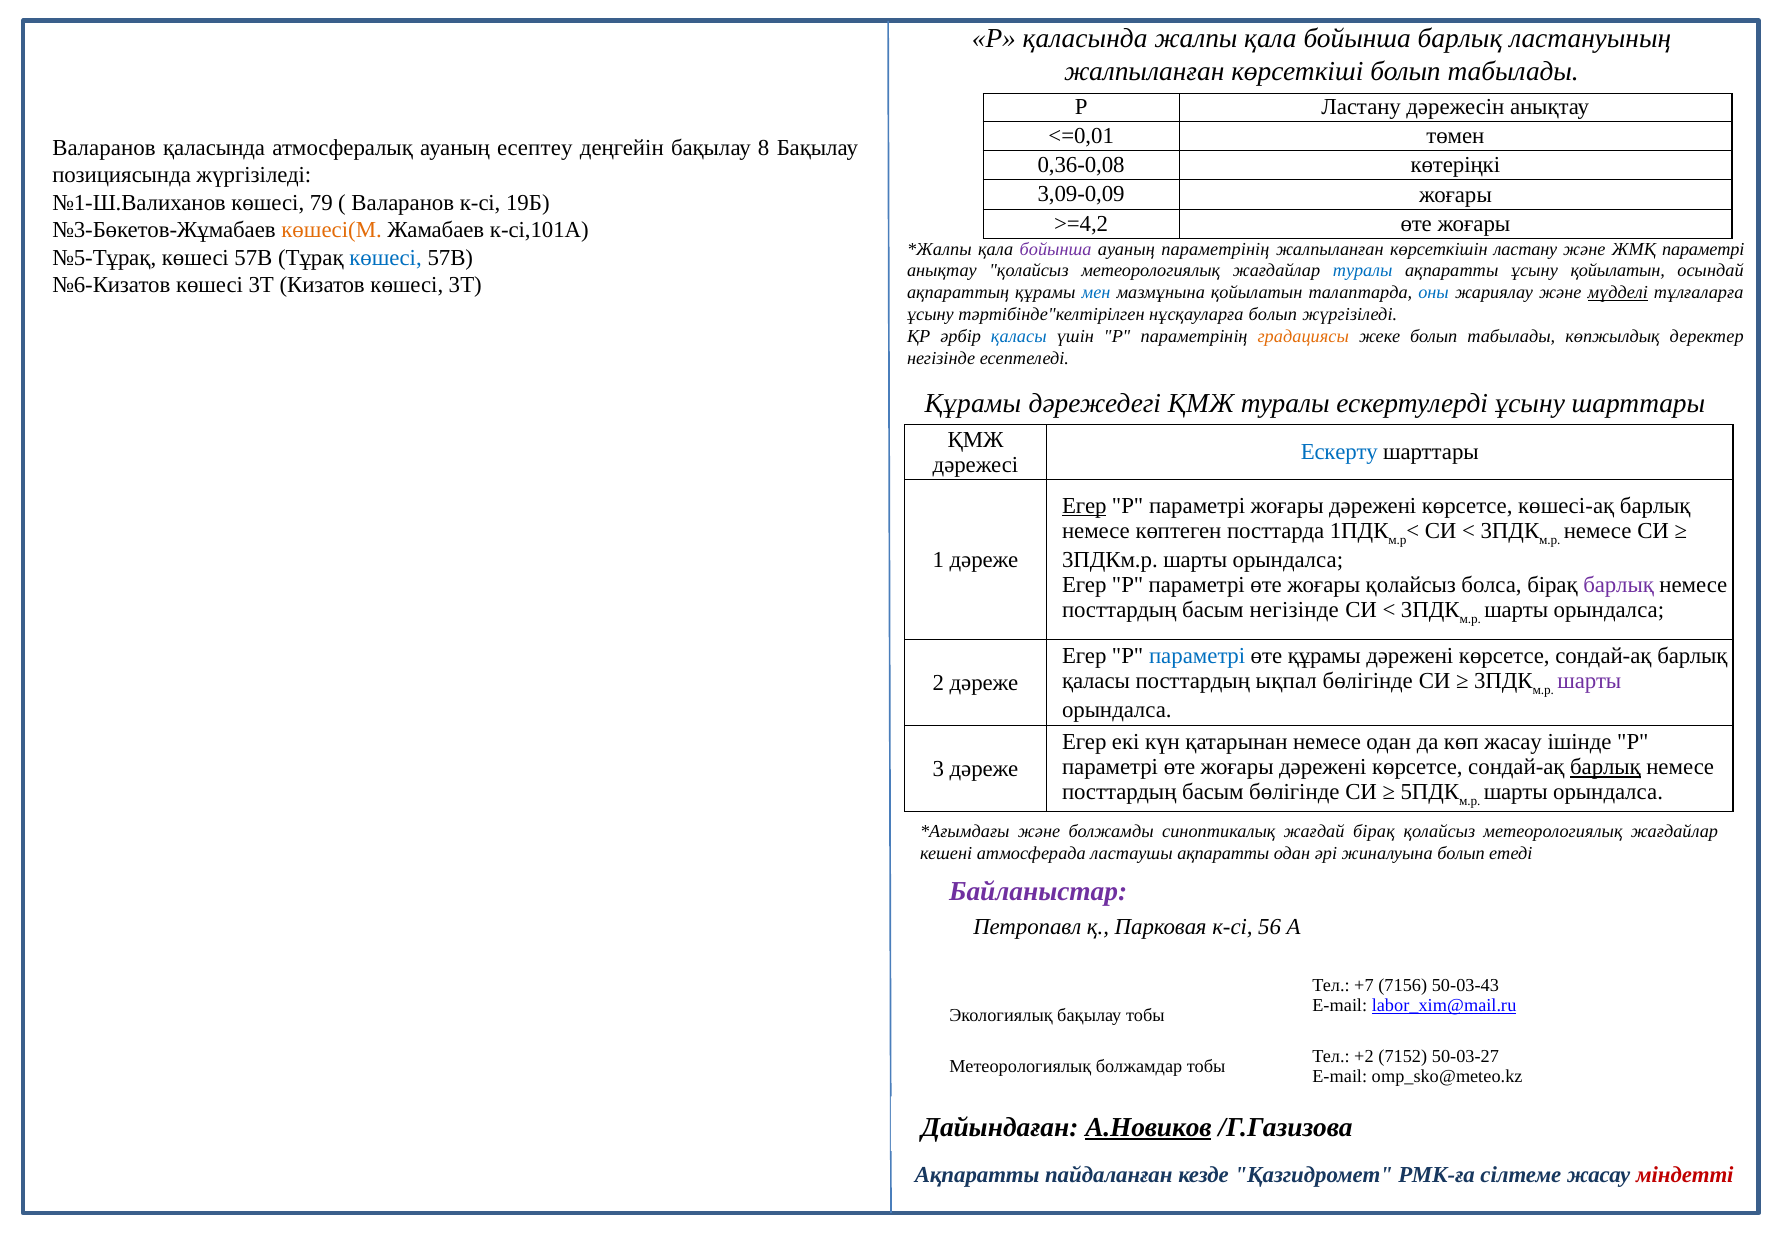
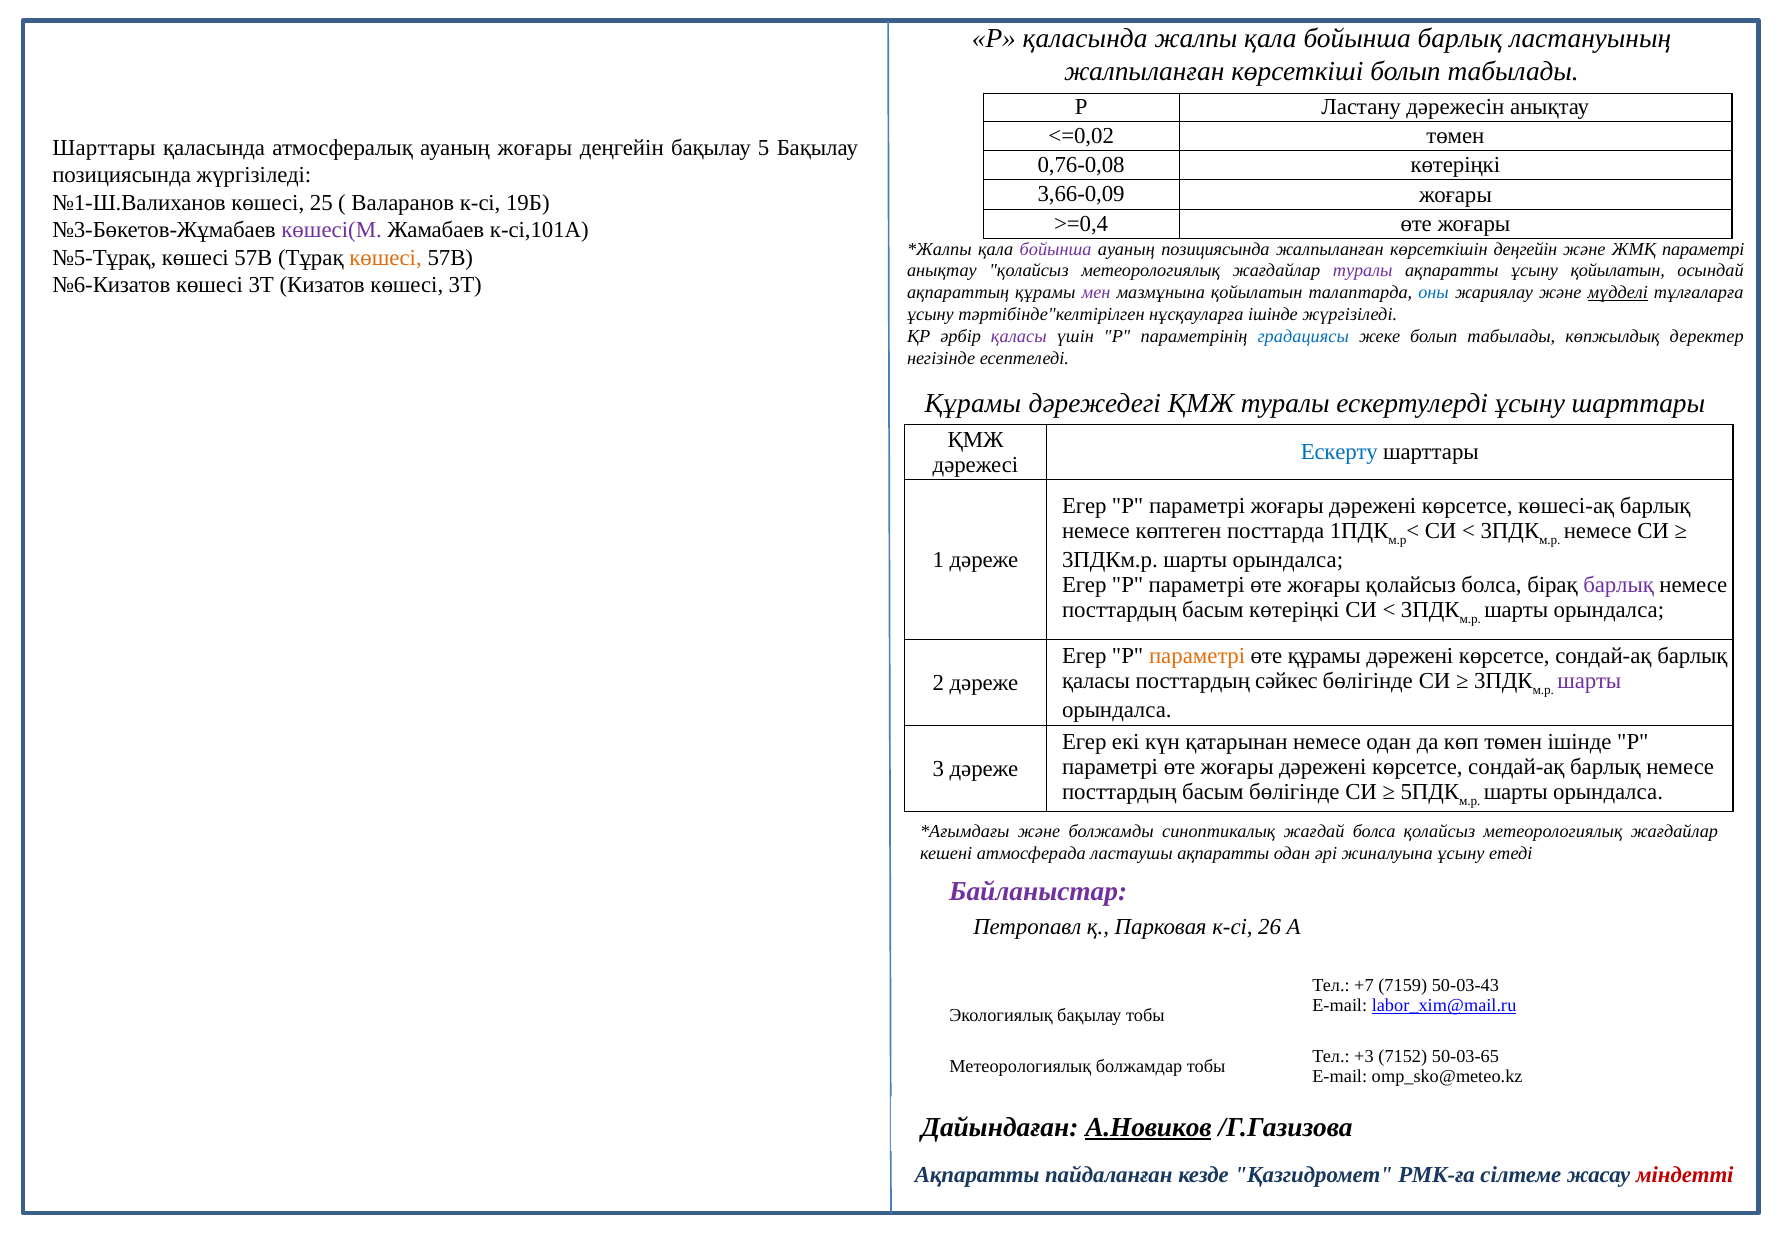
<=0,01: <=0,01 -> <=0,02
Валаранов at (104, 148): Валаранов -> Шарттары
ауаның есептеу: есептеу -> жоғары
8: 8 -> 5
0,36-0,08: 0,36-0,08 -> 0,76-0,08
3,09-0,09: 3,09-0,09 -> 3,66-0,09
79: 79 -> 25
>=4,2: >=4,2 -> >=0,4
көшесі(М colour: orange -> purple
ауаның параметрінің: параметрінің -> позициясында
көрсеткішін ластану: ластану -> деңгейін
көшесі at (386, 258) colour: blue -> orange
туралы at (1363, 271) colour: blue -> purple
мен colour: blue -> purple
нұсқауларға болып: болып -> ішінде
қаласы at (1019, 336) colour: blue -> purple
градациясы colour: orange -> blue
Егер at (1084, 506) underline: present -> none
басым негізінде: негізінде -> көтеріңкі
параметрі at (1197, 656) colour: blue -> orange
ықпал: ықпал -> сәйкес
көп жасау: жасау -> төмен
барлық at (1606, 767) underline: present -> none
жағдай бірақ: бірақ -> болса
жиналуына болып: болып -> ұсыну
56: 56 -> 26
7156: 7156 -> 7159
+2: +2 -> +3
50-03-27: 50-03-27 -> 50-03-65
